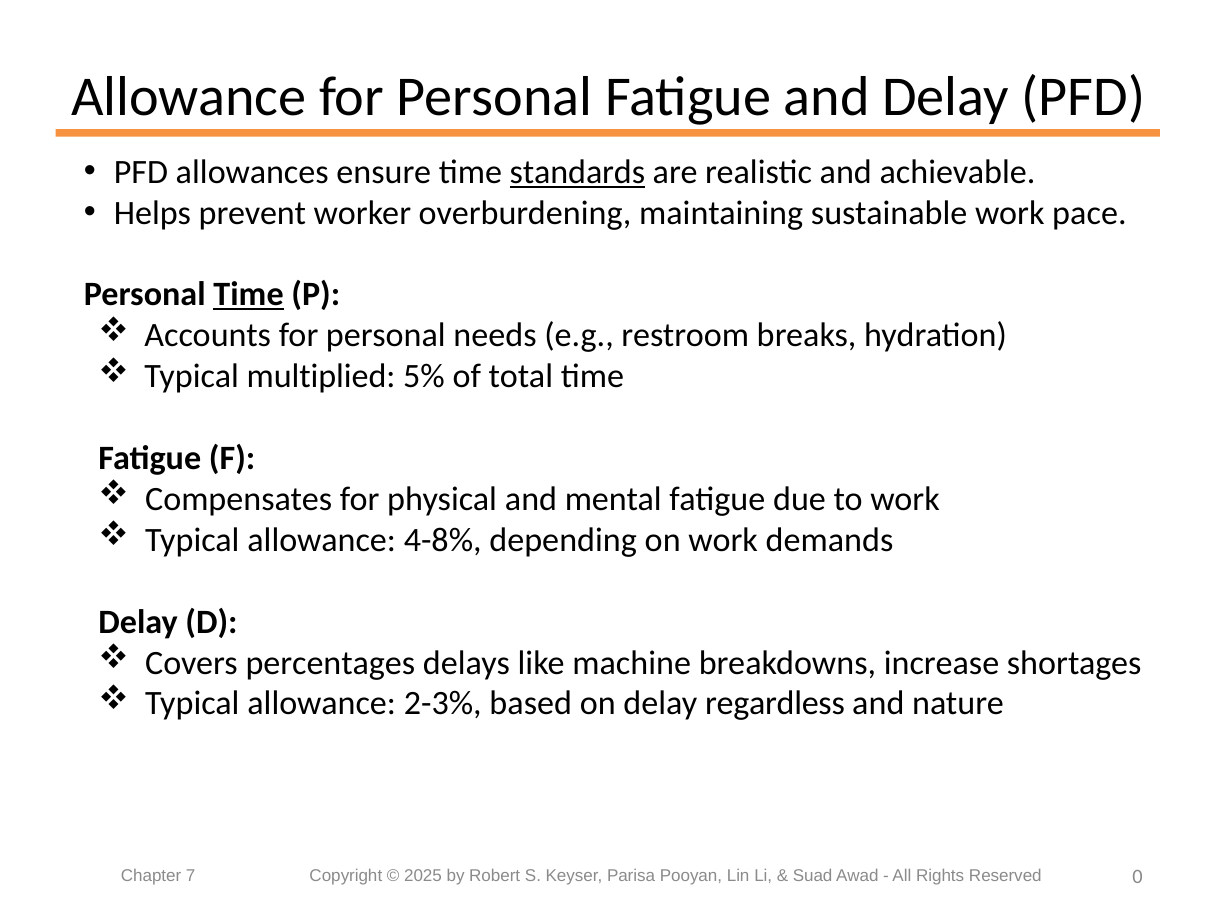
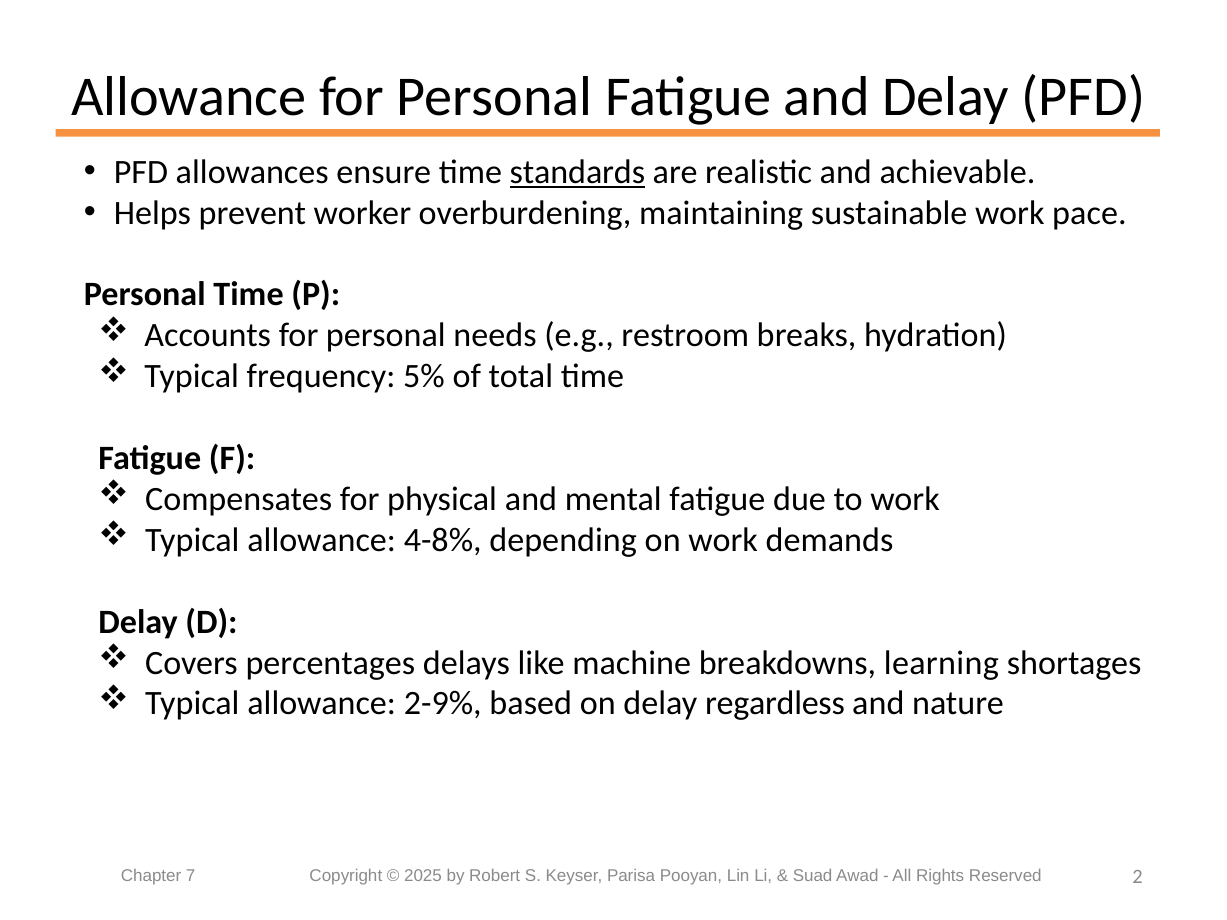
Time at (249, 295) underline: present -> none
multiplied: multiplied -> frequency
increase: increase -> learning
2-3%: 2-3% -> 2-9%
0: 0 -> 2
